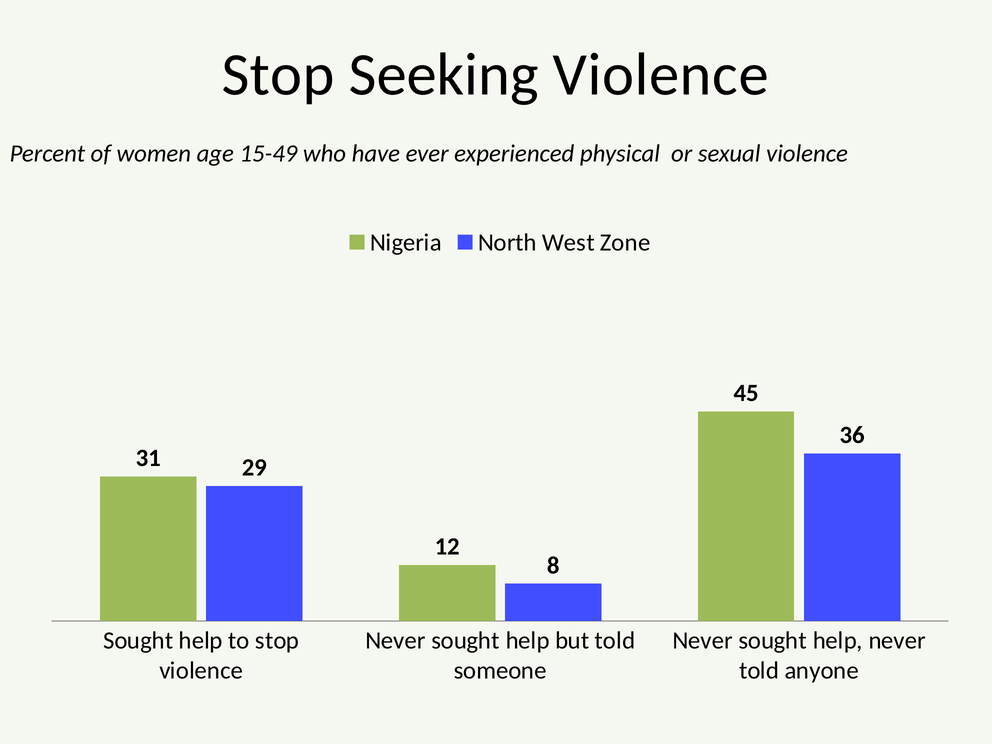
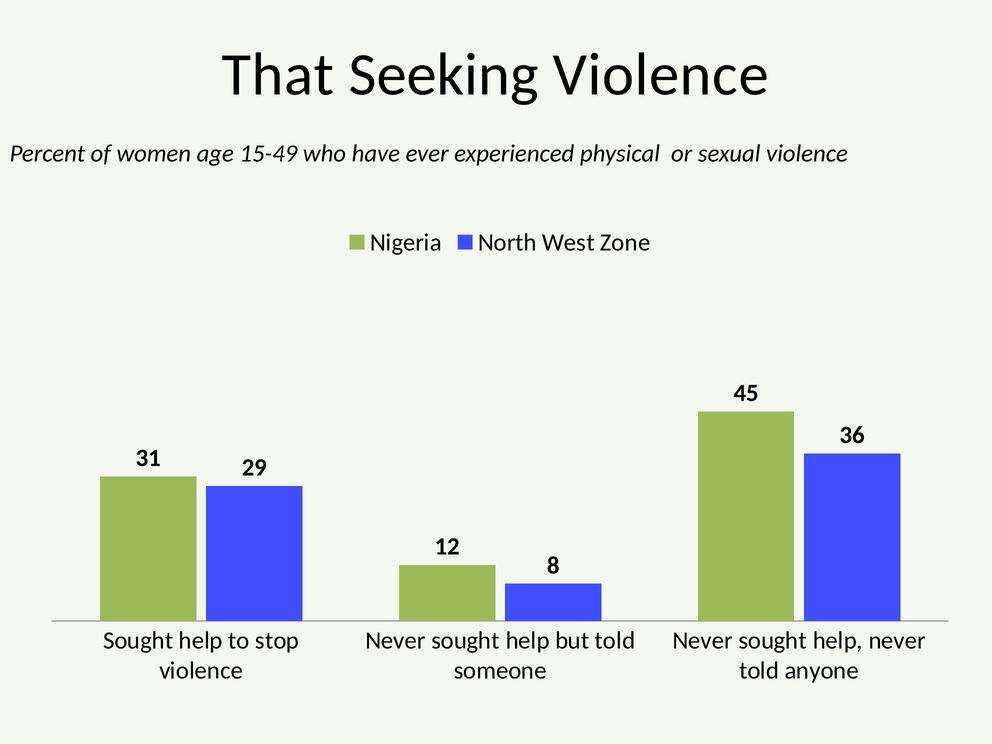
Stop at (278, 75): Stop -> That
